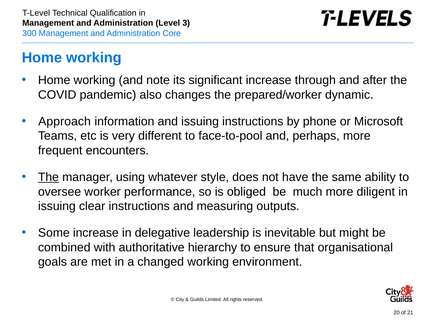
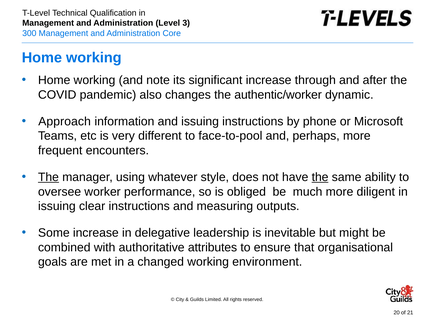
prepared/worker: prepared/worker -> authentic/worker
the at (320, 177) underline: none -> present
hierarchy: hierarchy -> attributes
